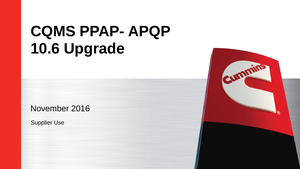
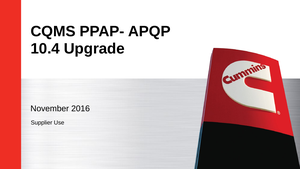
10.6: 10.6 -> 10.4
